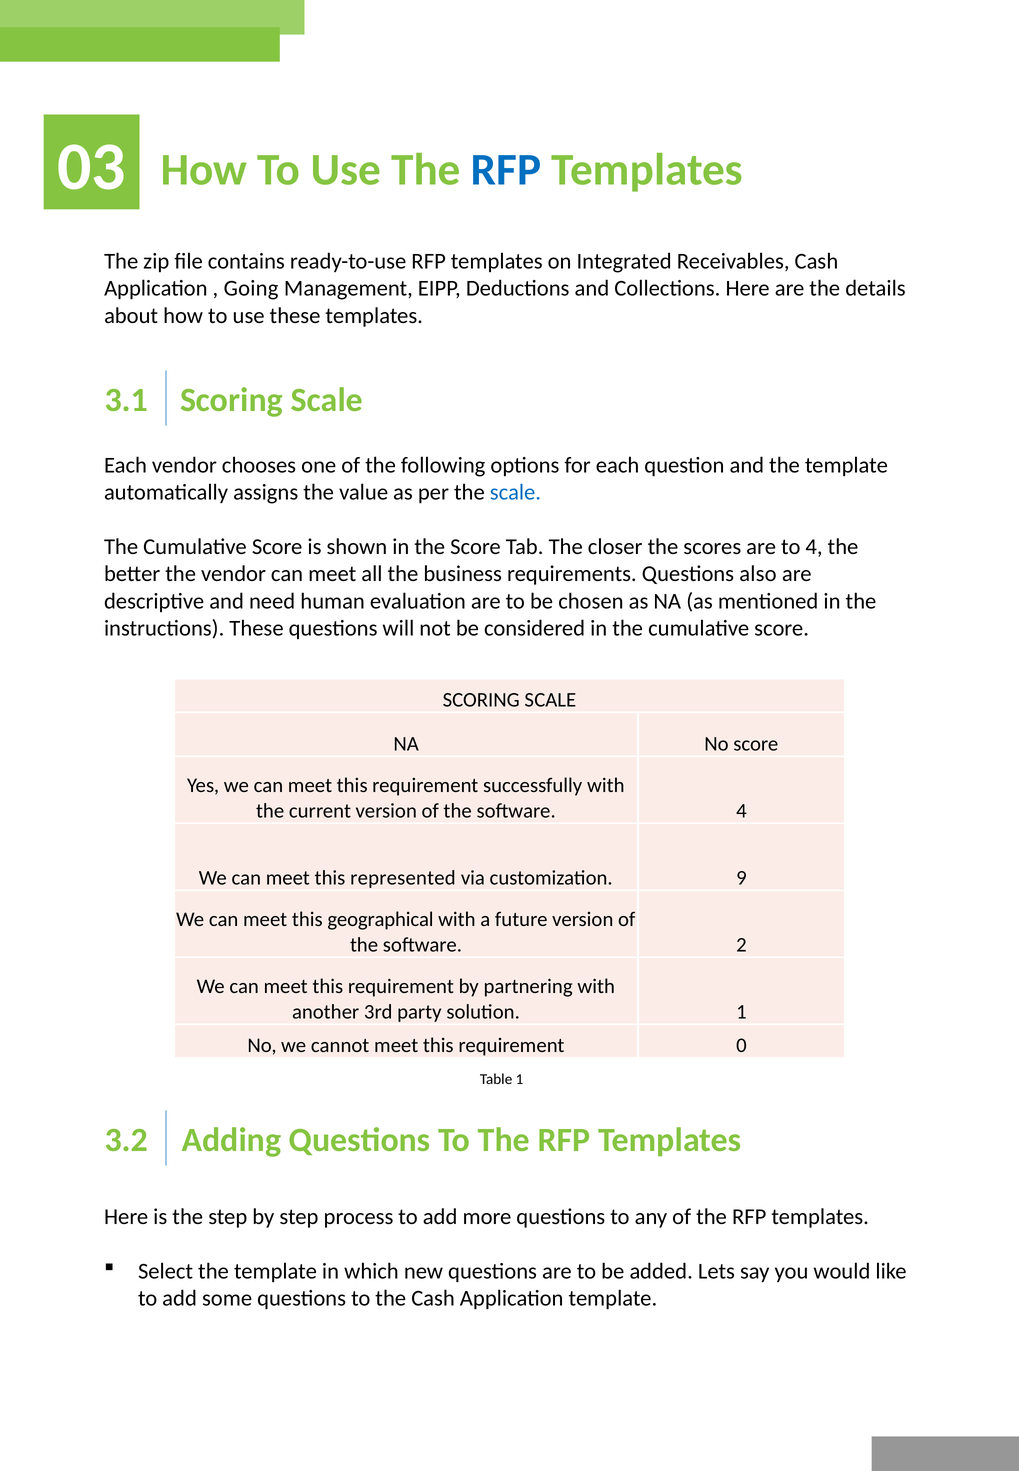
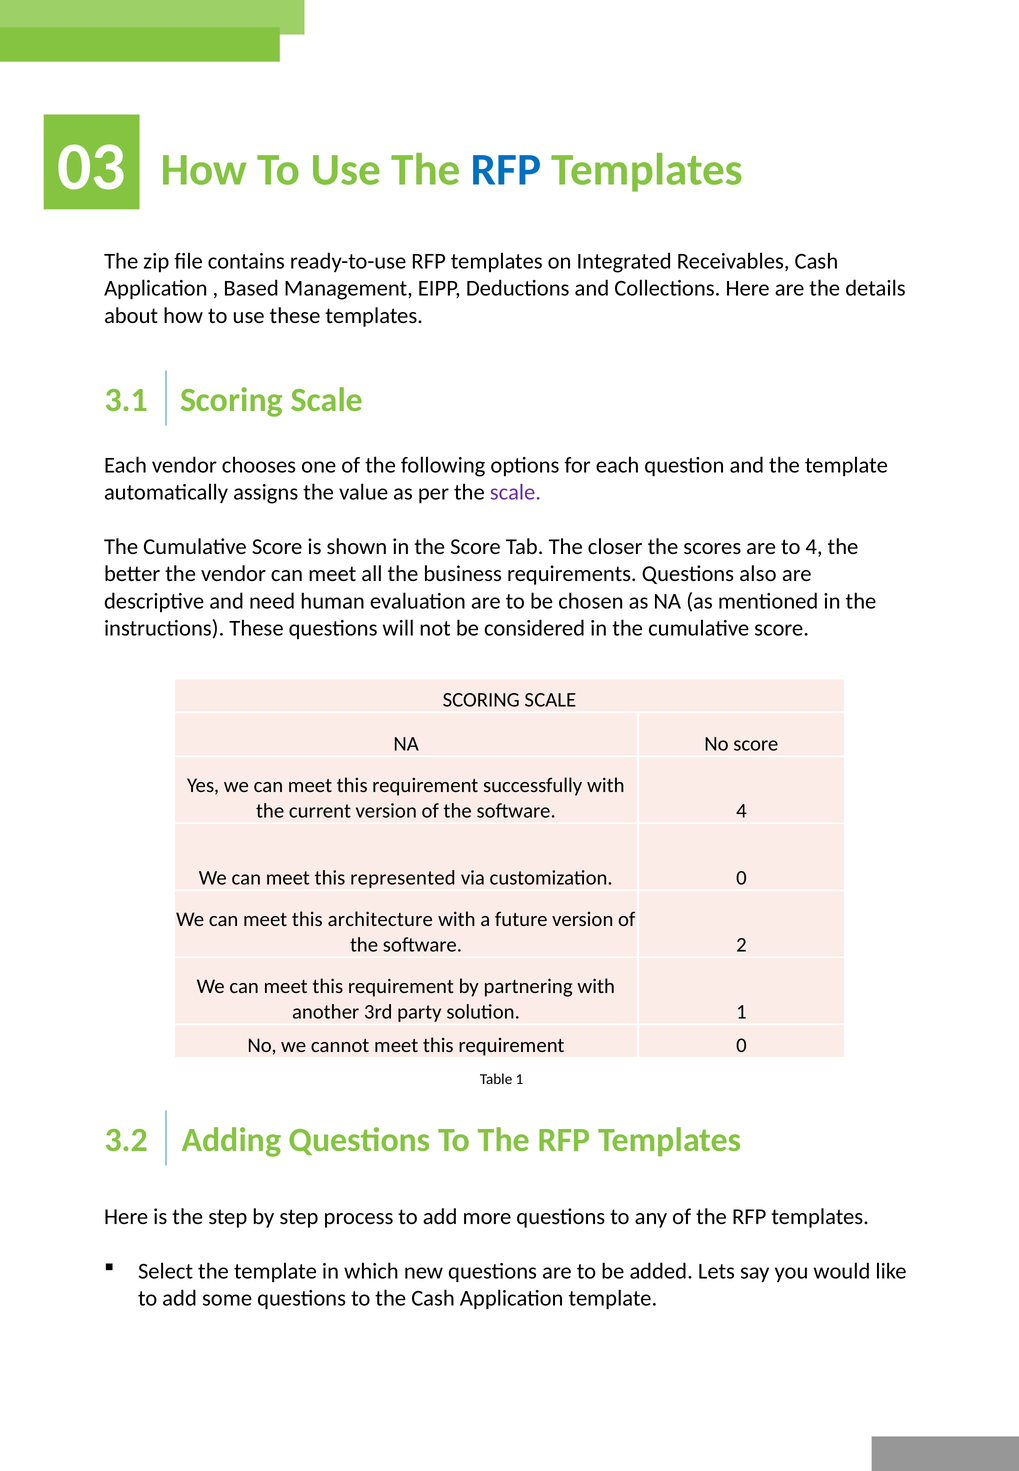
Going: Going -> Based
scale at (515, 493) colour: blue -> purple
customization 9: 9 -> 0
geographical: geographical -> architecture
